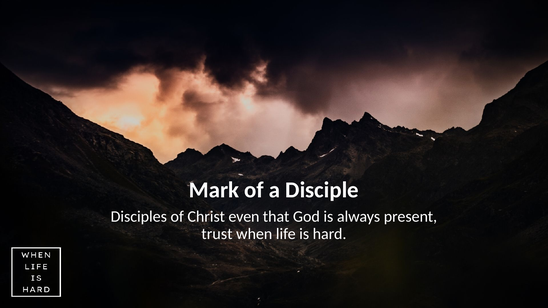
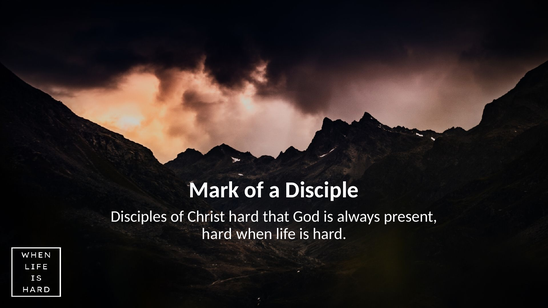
Christ even: even -> hard
trust at (217, 234): trust -> hard
